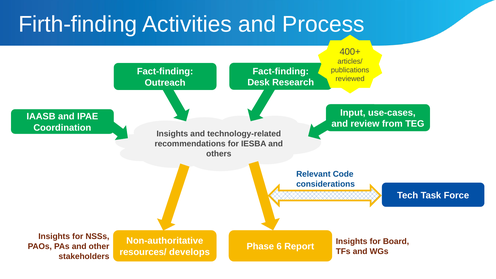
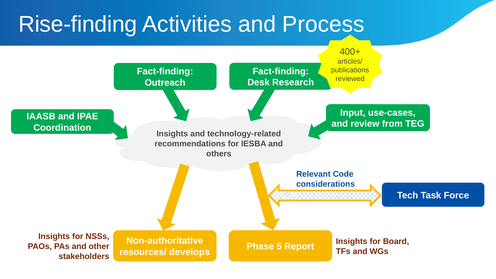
Firth-finding: Firth-finding -> Rise-finding
6: 6 -> 5
